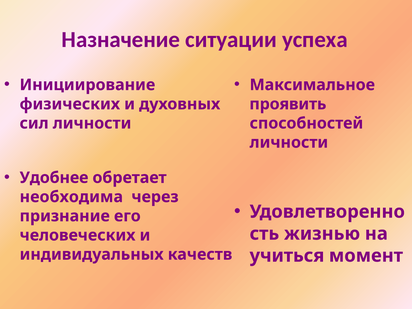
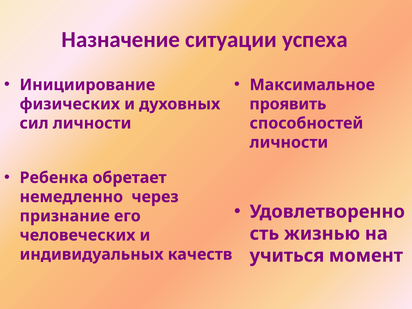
Удобнее: Удобнее -> Ребенка
необходима: необходима -> немедленно
